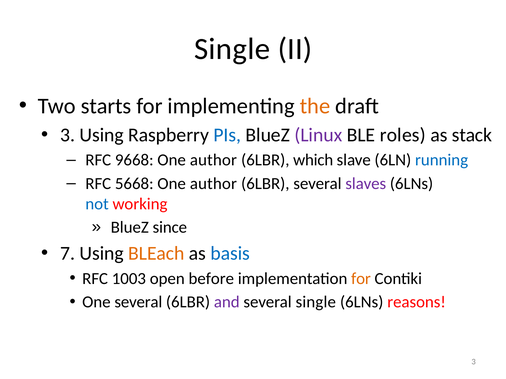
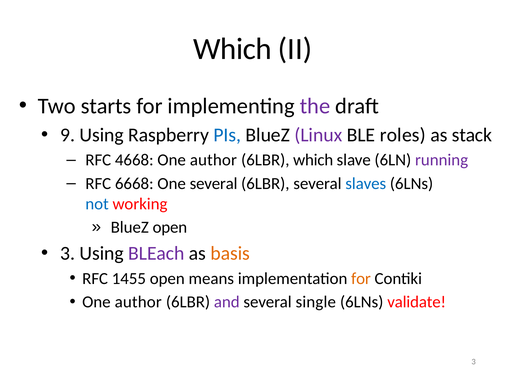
Single at (232, 49): Single -> Which
the colour: orange -> purple
3 at (68, 135): 3 -> 9
9668: 9668 -> 4668
running colour: blue -> purple
5668: 5668 -> 6668
author at (213, 184): author -> several
slaves colour: purple -> blue
BlueZ since: since -> open
7 at (68, 254): 7 -> 3
BLEach colour: orange -> purple
basis colour: blue -> orange
1003: 1003 -> 1455
before: before -> means
several at (138, 302): several -> author
reasons: reasons -> validate
